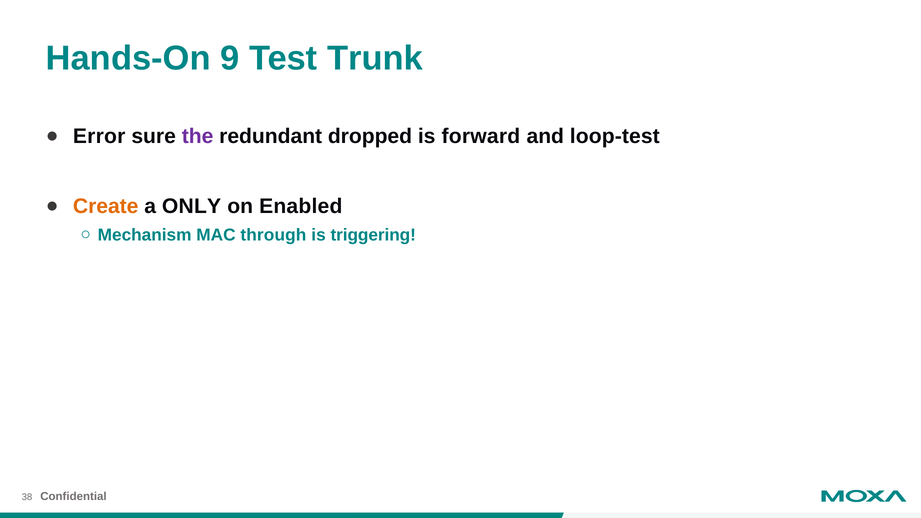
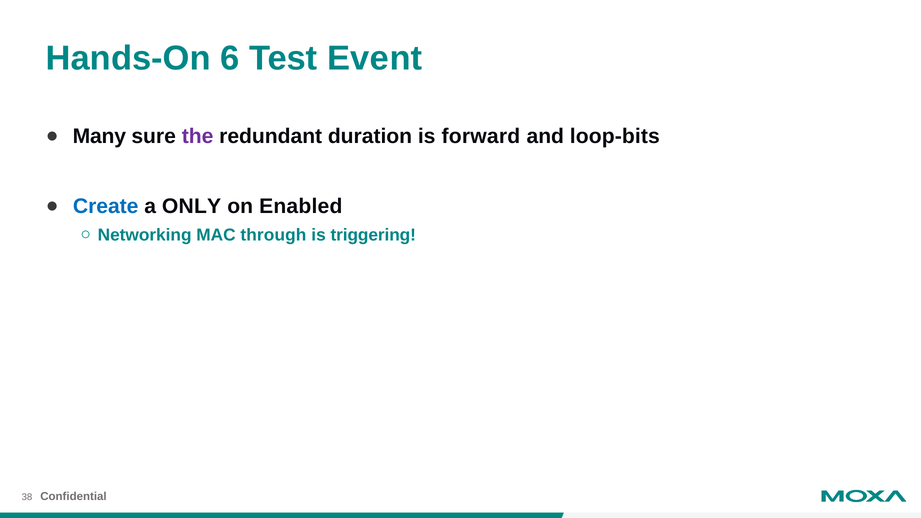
9: 9 -> 6
Trunk: Trunk -> Event
Error: Error -> Many
dropped: dropped -> duration
loop-test: loop-test -> loop-bits
Create colour: orange -> blue
Mechanism: Mechanism -> Networking
